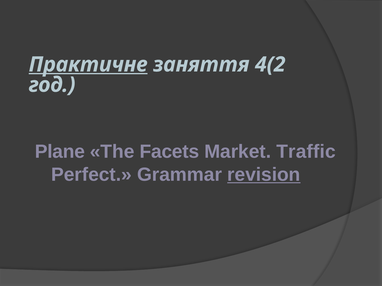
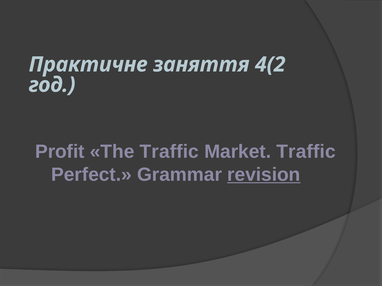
Практичне underline: present -> none
Plane: Plane -> Profit
The Facets: Facets -> Traffic
